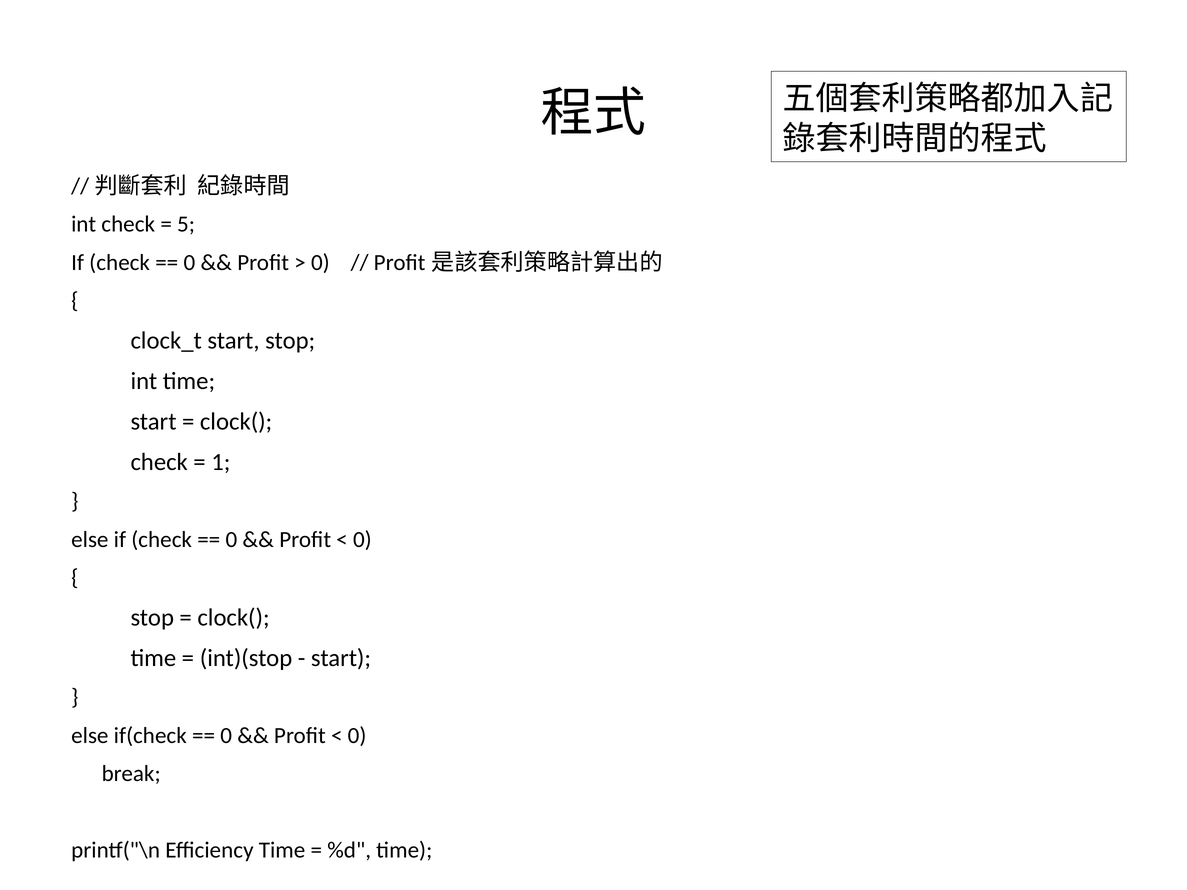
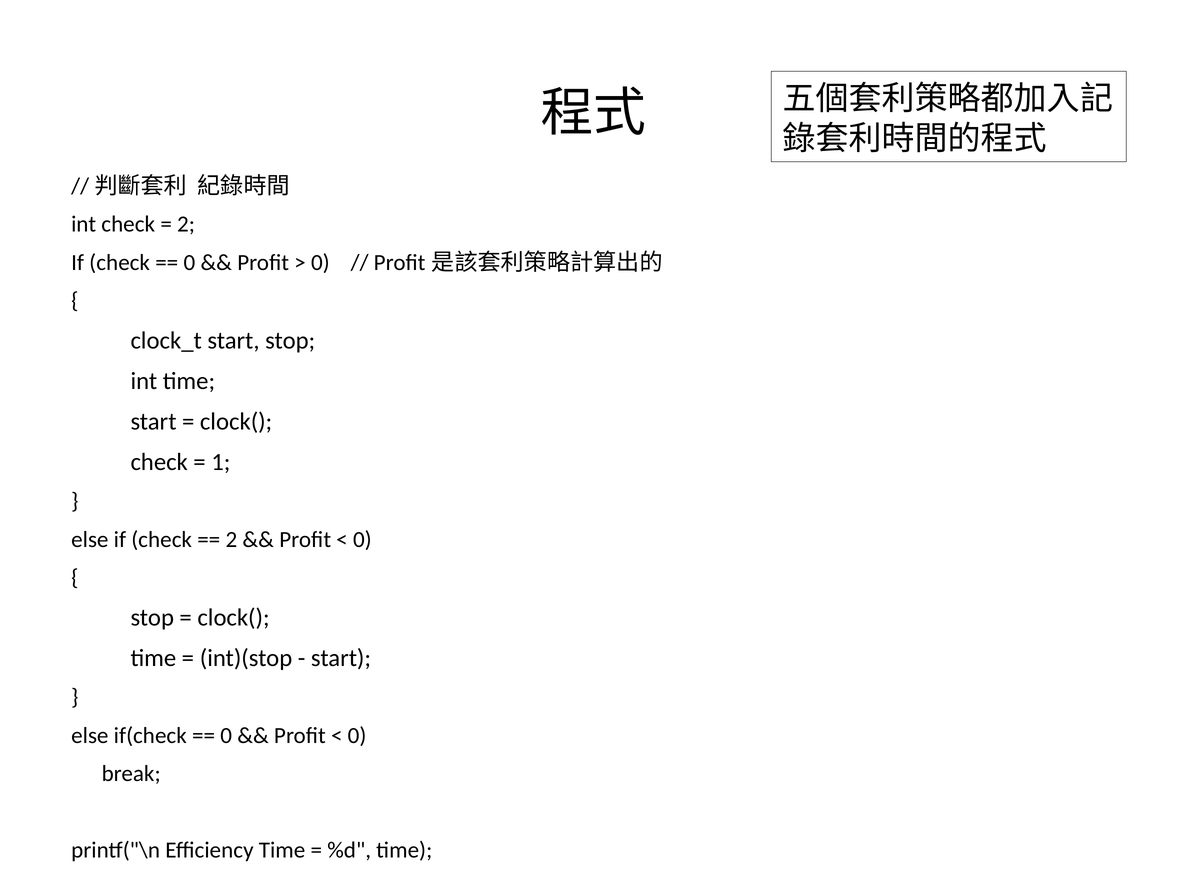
5 at (186, 224): 5 -> 2
0 at (231, 540): 0 -> 2
